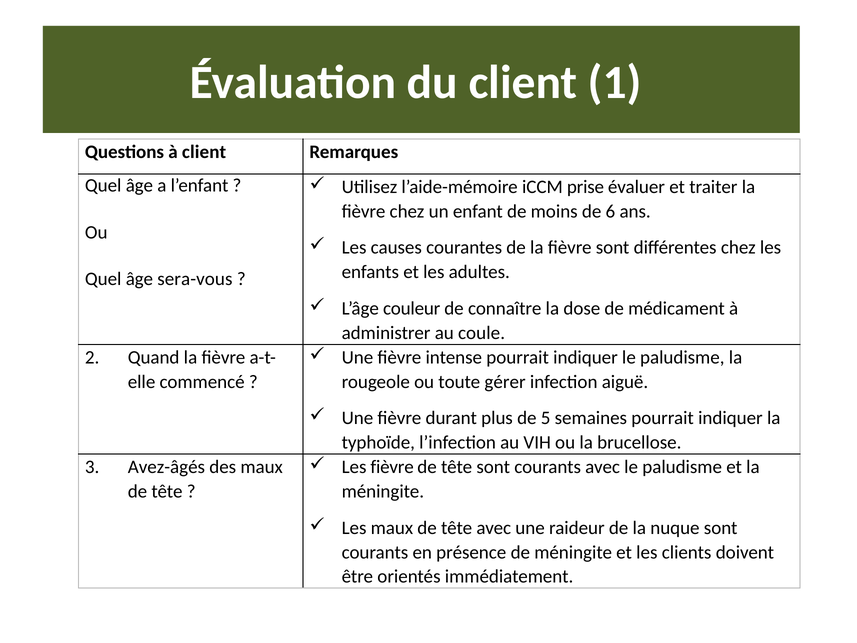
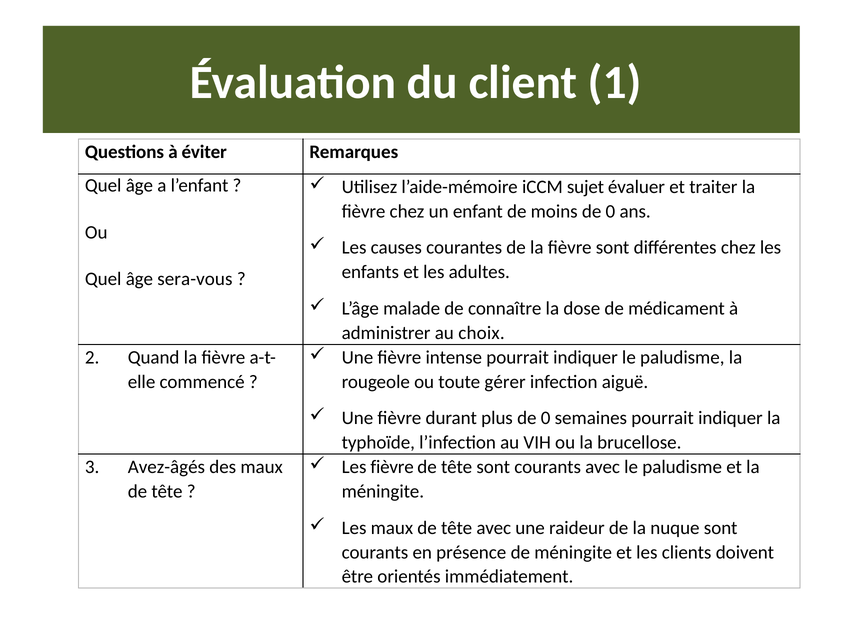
à client: client -> éviter
prise: prise -> sujet
moins de 6: 6 -> 0
couleur: couleur -> malade
coule: coule -> choix
plus de 5: 5 -> 0
